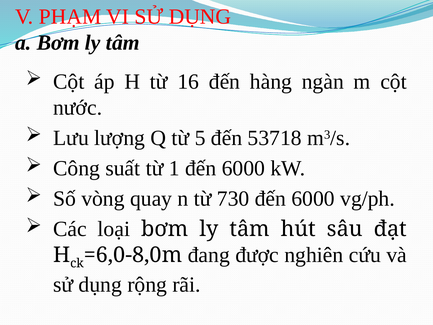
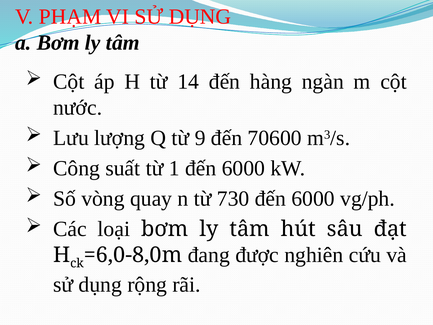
16: 16 -> 14
5: 5 -> 9
53718: 53718 -> 70600
